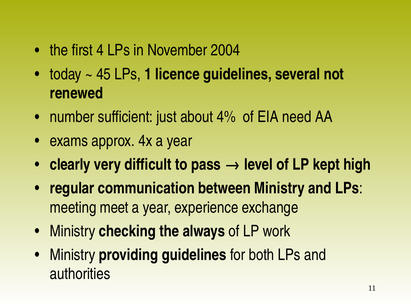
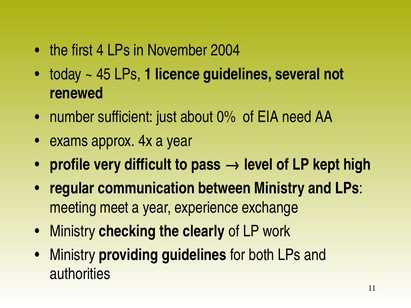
4%: 4% -> 0%
clearly: clearly -> profile
always: always -> clearly
